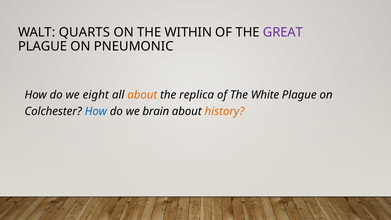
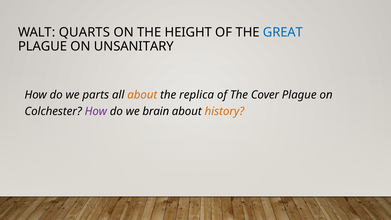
WITHIN: WITHIN -> HEIGHT
GREAT colour: purple -> blue
PNEUMONIC: PNEUMONIC -> UNSANITARY
eight: eight -> parts
White: White -> Cover
How at (96, 111) colour: blue -> purple
